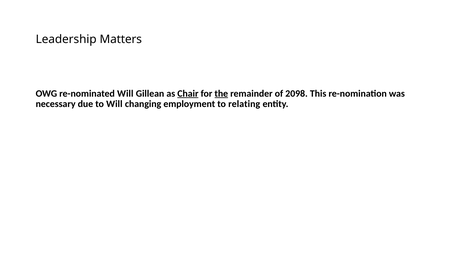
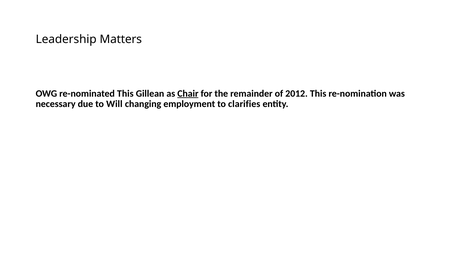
re-nominated Will: Will -> This
the underline: present -> none
2098: 2098 -> 2012
relating: relating -> clarifies
